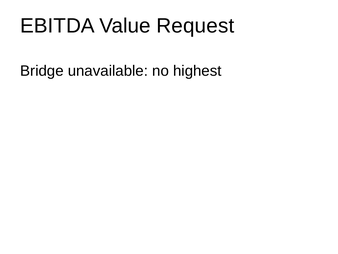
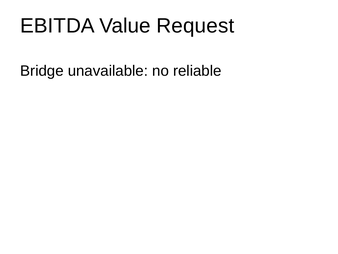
highest: highest -> reliable
